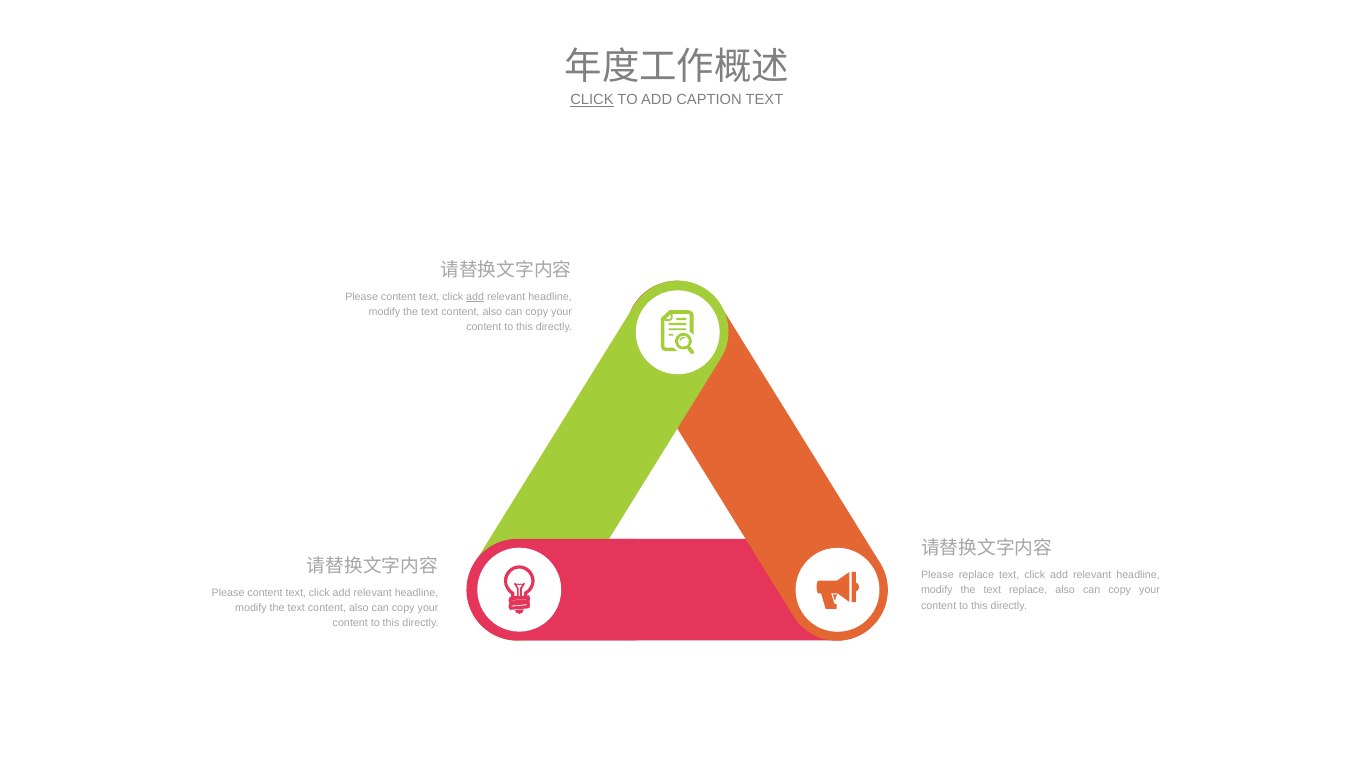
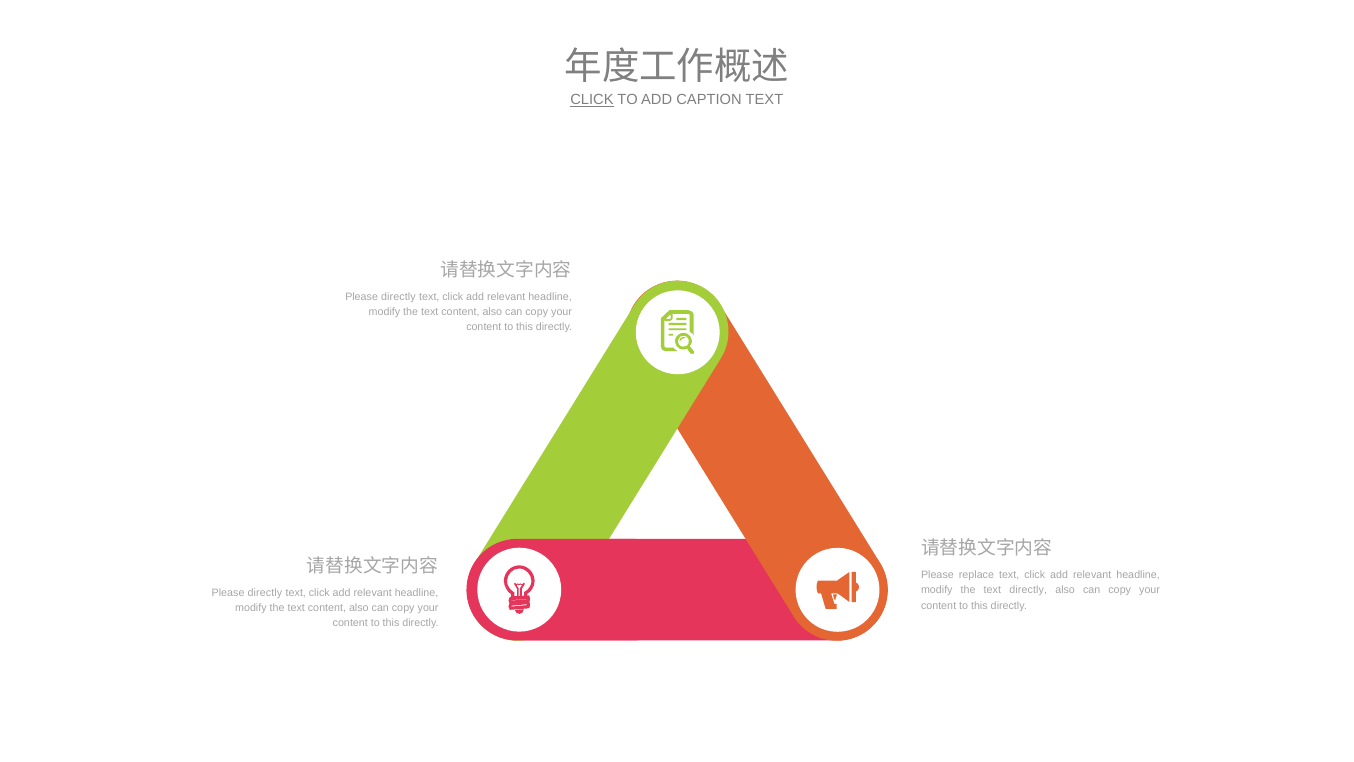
content at (399, 296): content -> directly
add at (475, 296) underline: present -> none
text replace: replace -> directly
content at (265, 592): content -> directly
